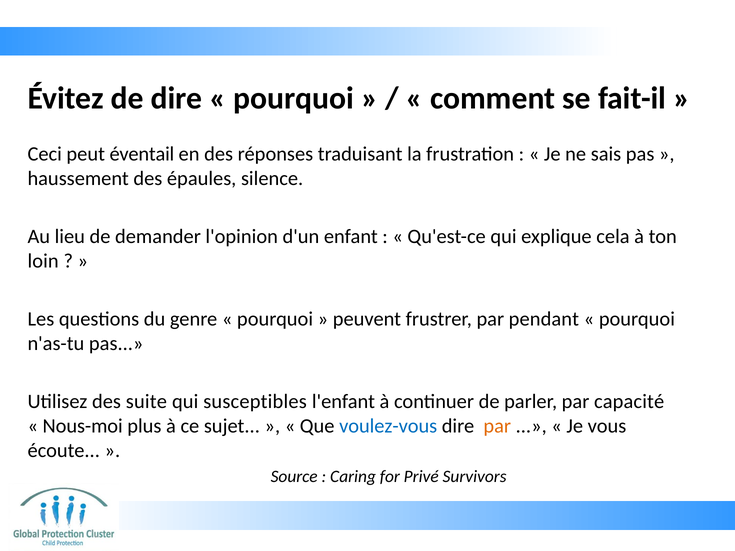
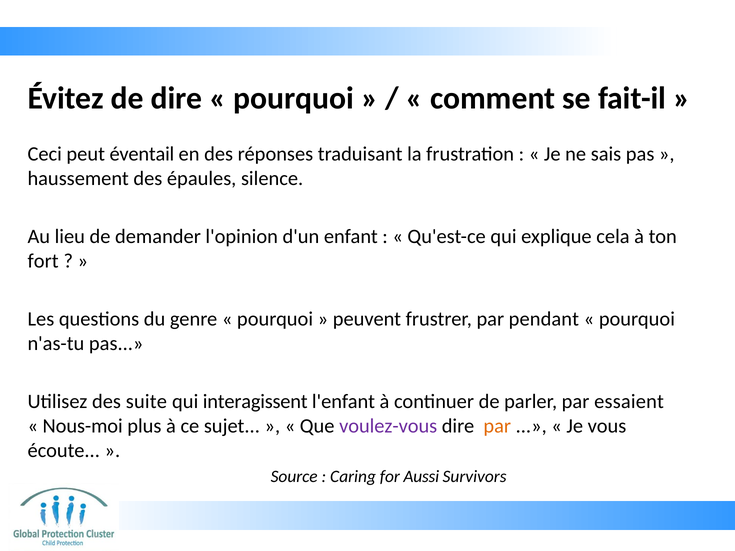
loin: loin -> fort
susceptibles: susceptibles -> interagissent
capacité: capacité -> essaient
voulez-vous colour: blue -> purple
Privé: Privé -> Aussi
